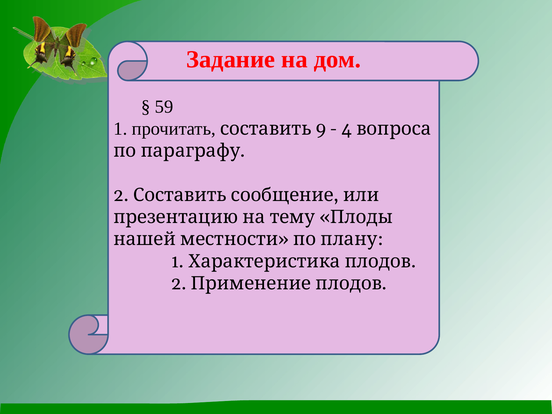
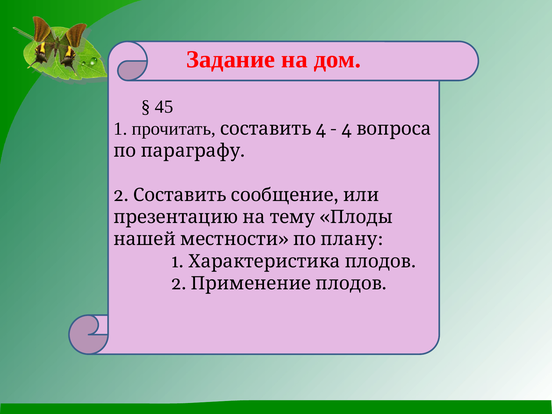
59: 59 -> 45
прочитать 9: 9 -> 4
